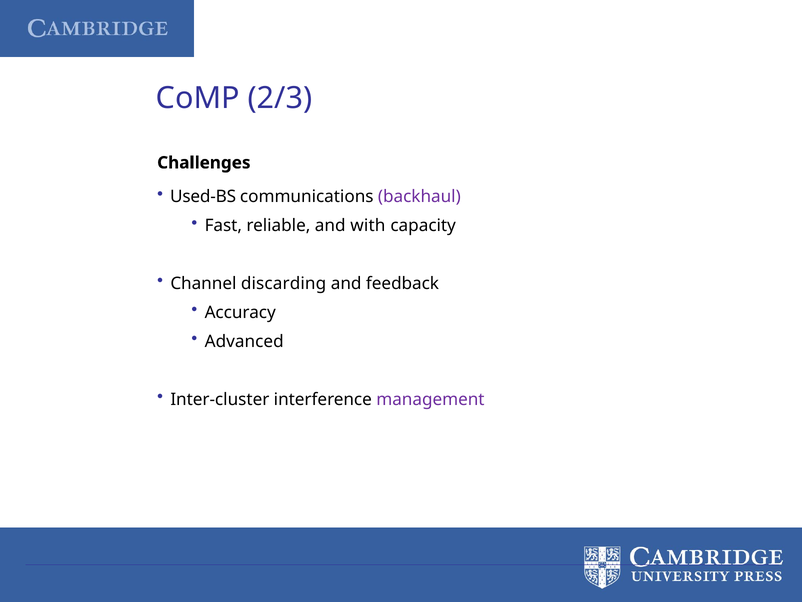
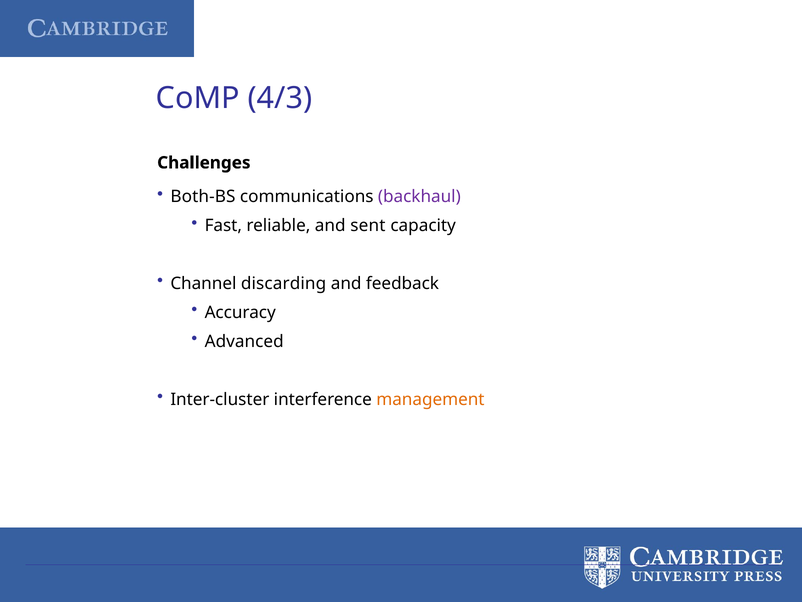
2/3: 2/3 -> 4/3
Used-BS: Used-BS -> Both-BS
with: with -> sent
management colour: purple -> orange
